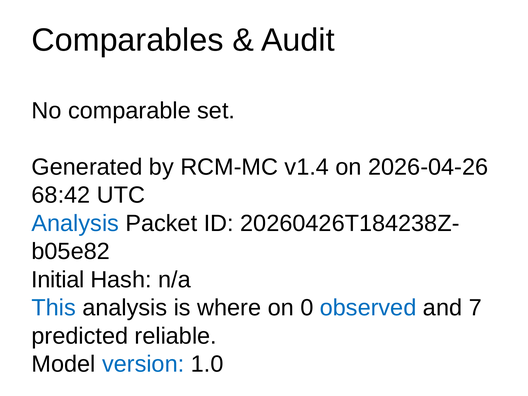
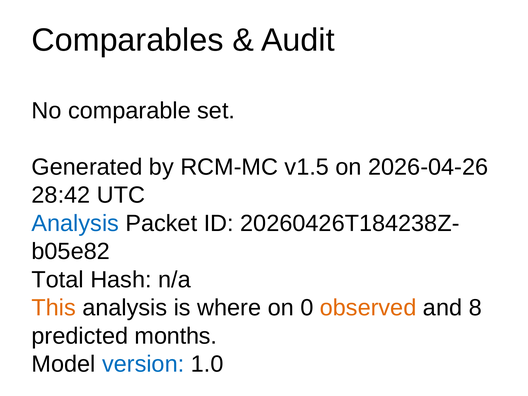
v1.4: v1.4 -> v1.5
68:42: 68:42 -> 28:42
Initial: Initial -> Total
This colour: blue -> orange
observed colour: blue -> orange
7: 7 -> 8
reliable: reliable -> months
